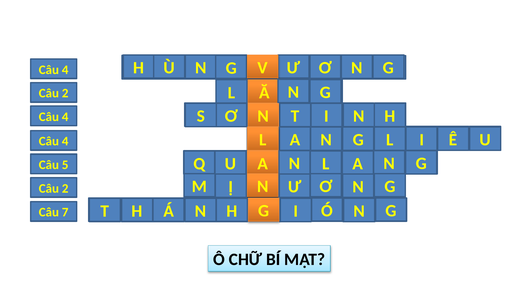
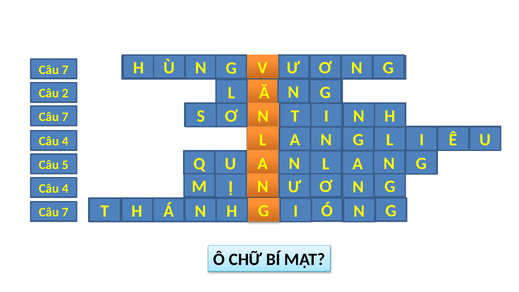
4 at (65, 70): 4 -> 7
4 at (65, 117): 4 -> 7
2 at (65, 188): 2 -> 4
